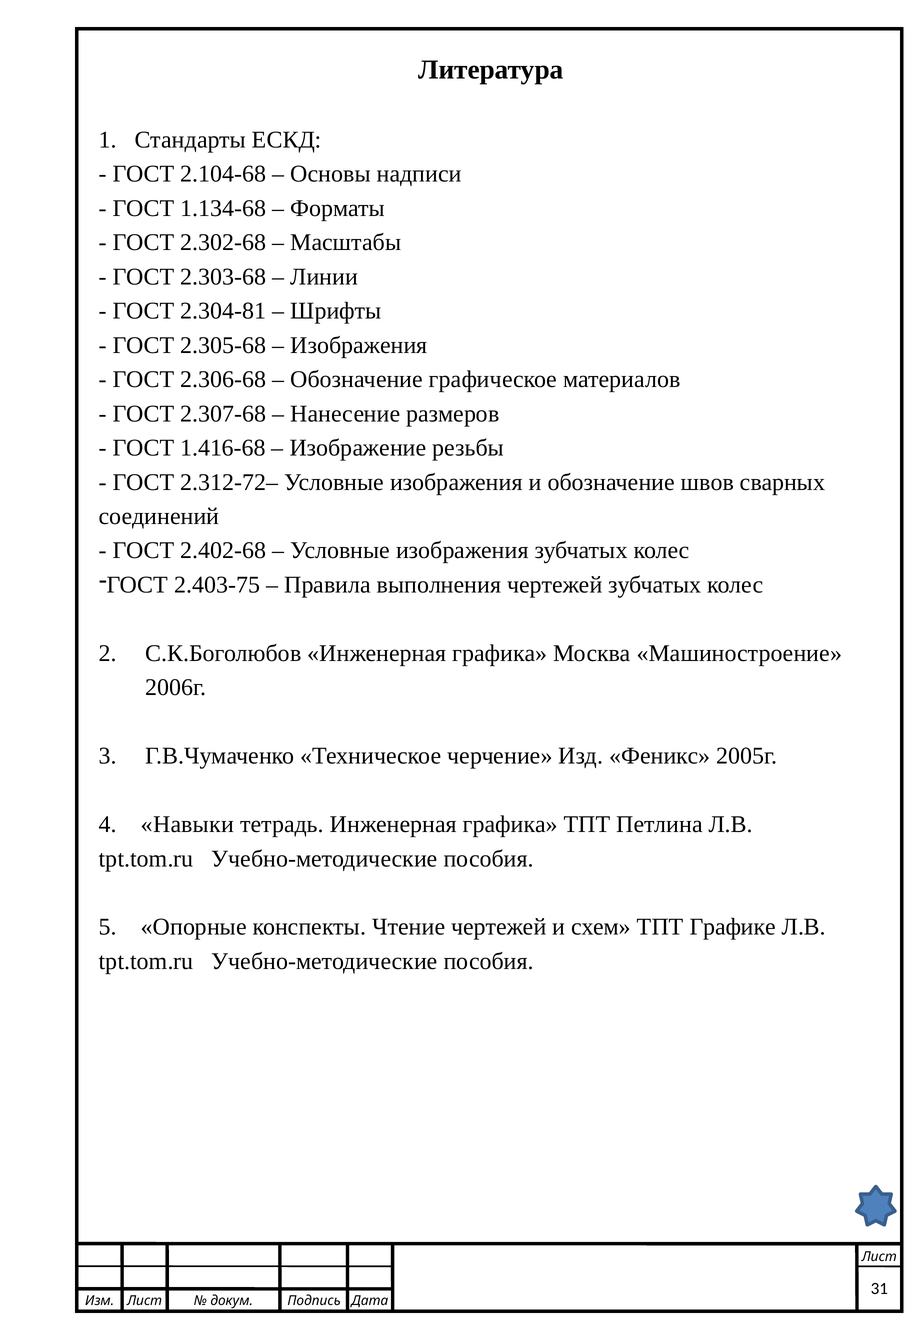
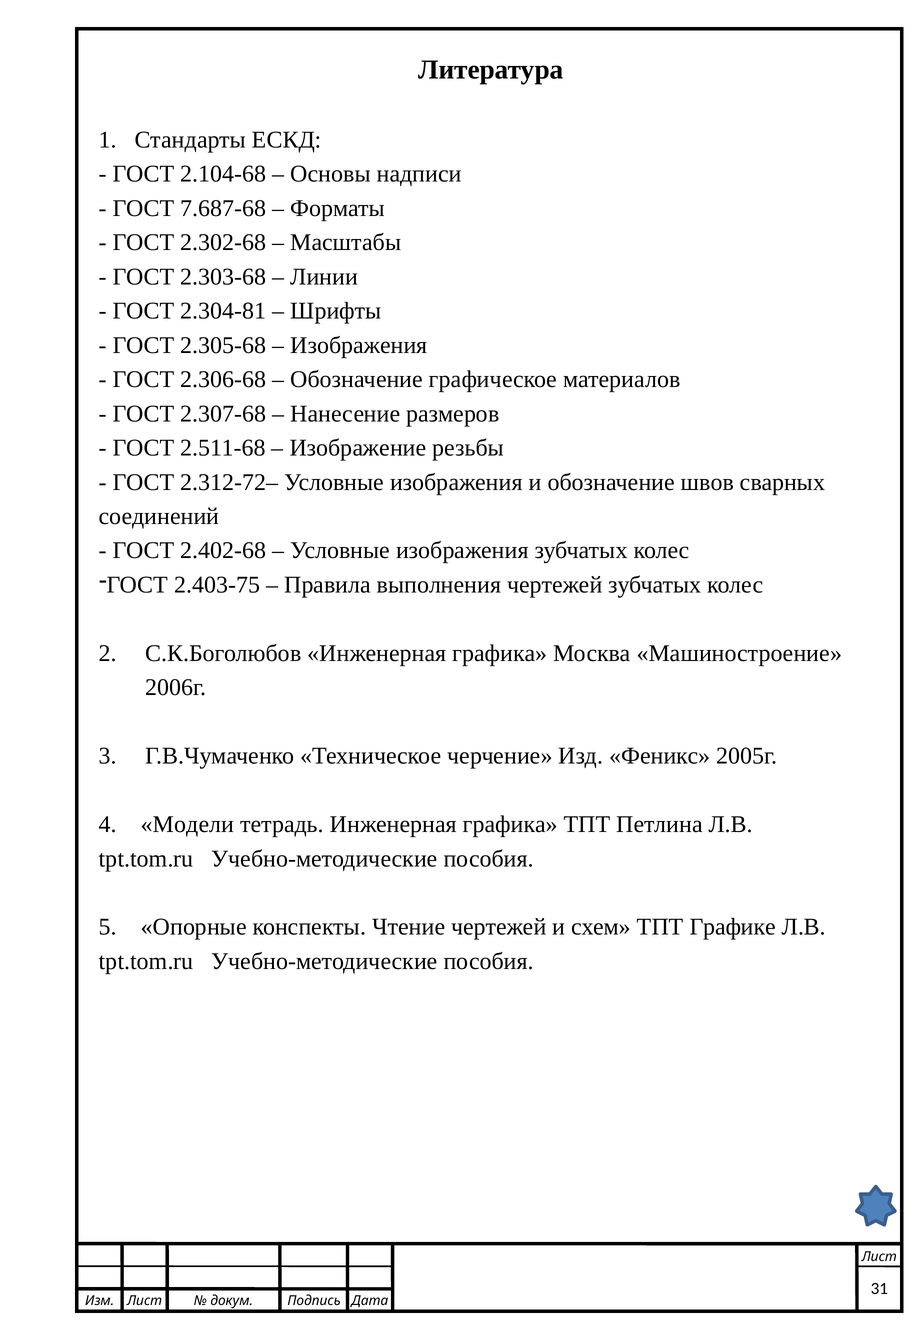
1.134-68: 1.134-68 -> 7.687-68
1.416-68: 1.416-68 -> 2.511-68
Навыки: Навыки -> Модели
